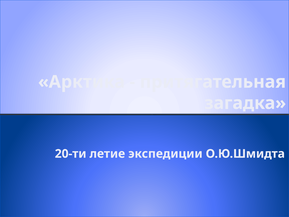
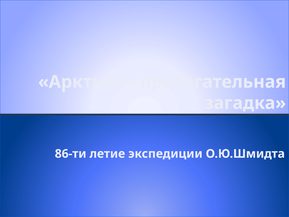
20-ти: 20-ти -> 86-ти
